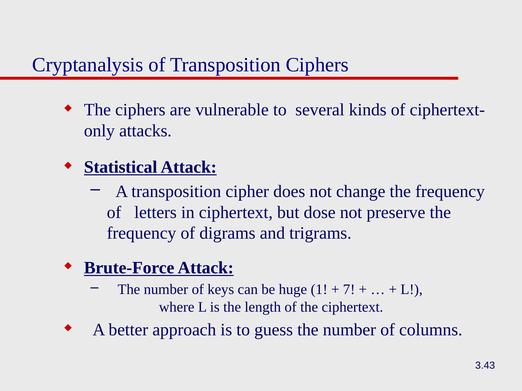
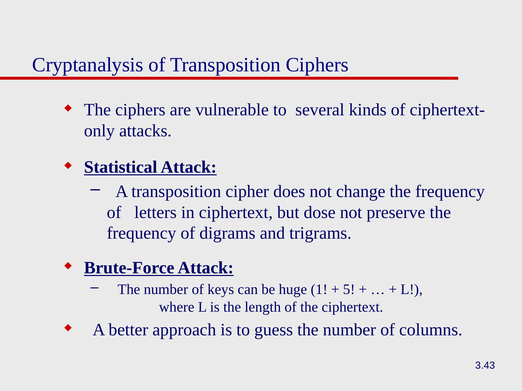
7: 7 -> 5
